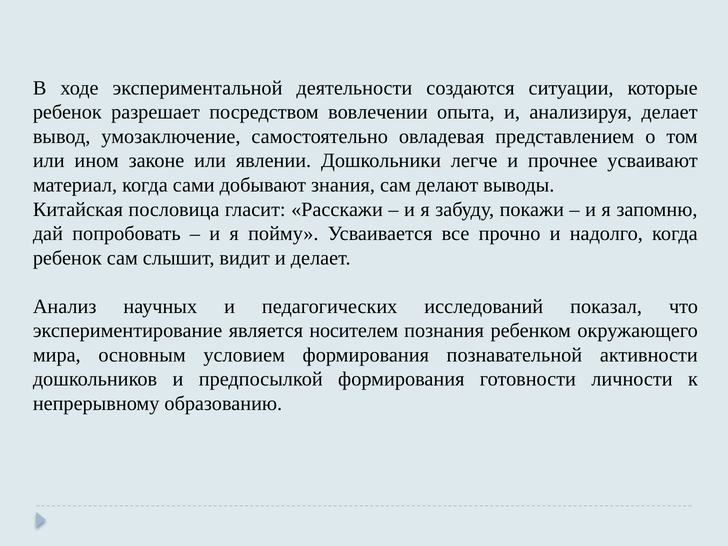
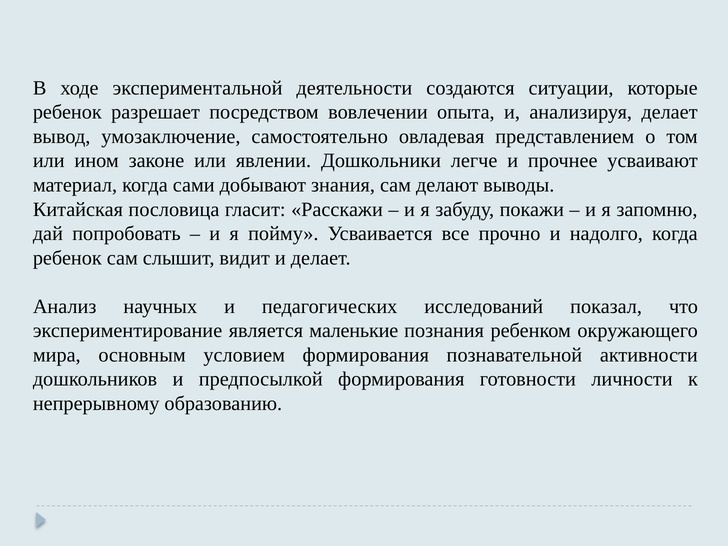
носителем: носителем -> маленькие
